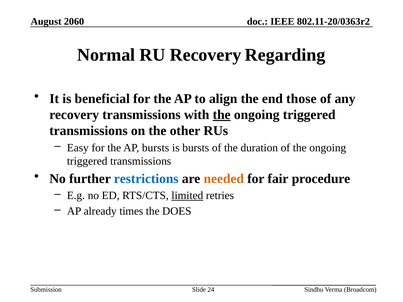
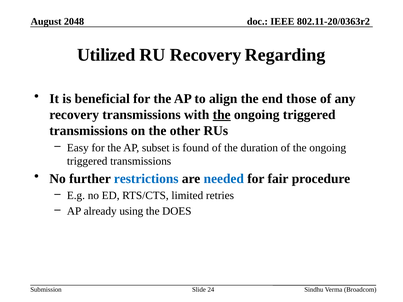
2060: 2060 -> 2048
Normal: Normal -> Utilized
AP bursts: bursts -> subset
is bursts: bursts -> found
needed colour: orange -> blue
limited underline: present -> none
times: times -> using
